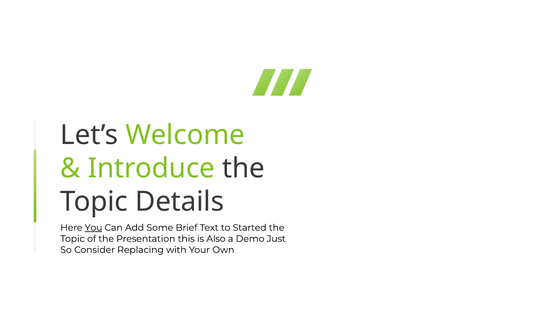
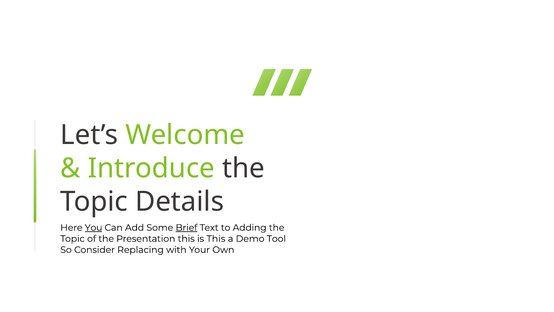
Brief underline: none -> present
Started: Started -> Adding
is Also: Also -> This
Just: Just -> Tool
